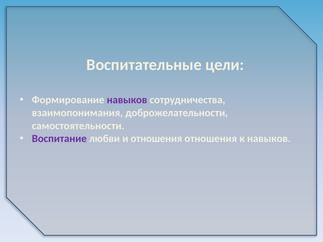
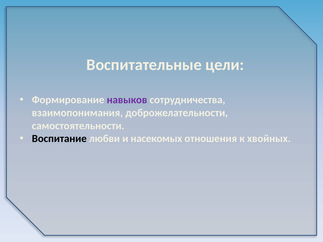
Воспитание colour: purple -> black
и отношения: отношения -> насекомых
к навыков: навыков -> хвойных
